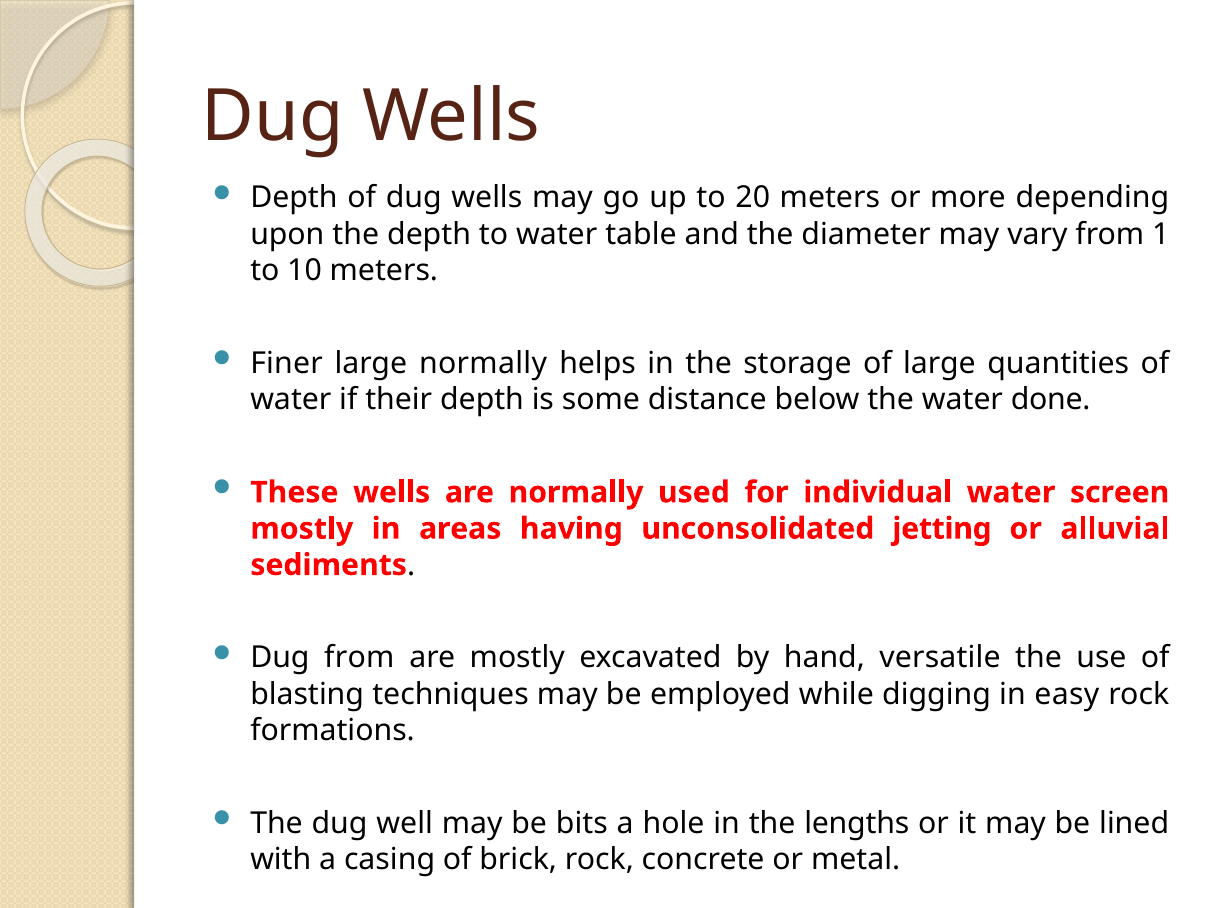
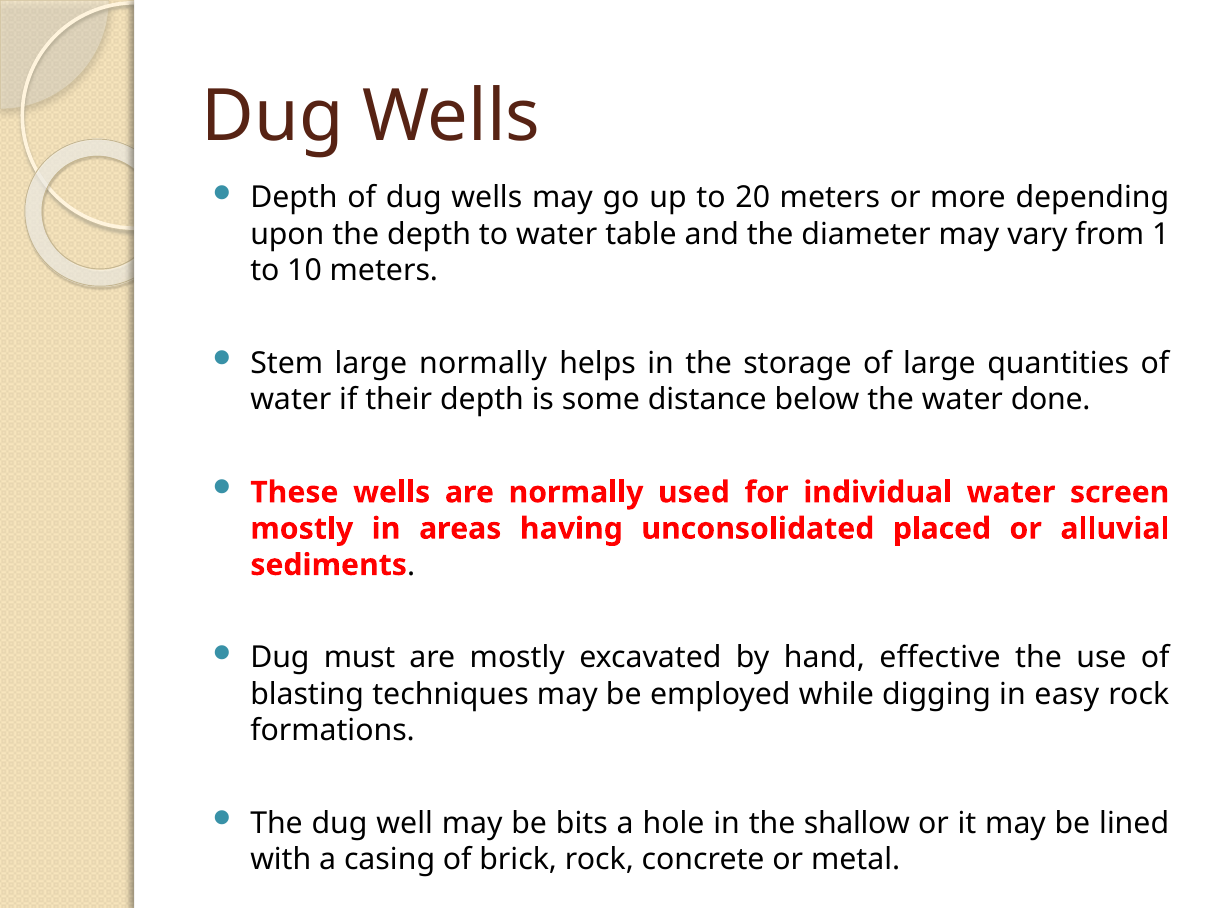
Finer: Finer -> Stem
jetting: jetting -> placed
Dug from: from -> must
versatile: versatile -> effective
lengths: lengths -> shallow
